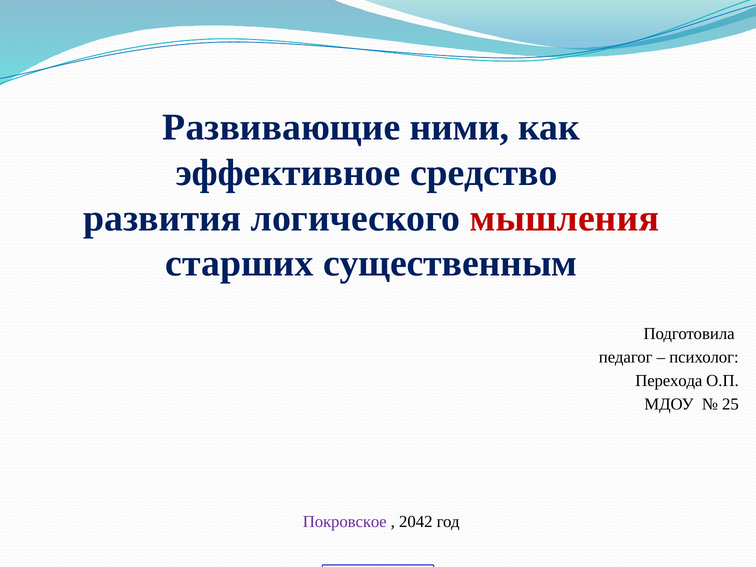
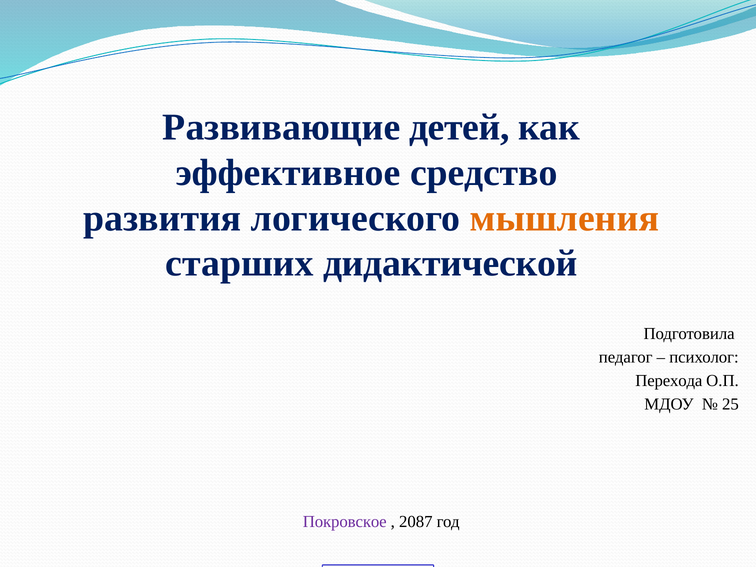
ними: ними -> детей
мышления colour: red -> orange
существенным: существенным -> дидактической
2042: 2042 -> 2087
